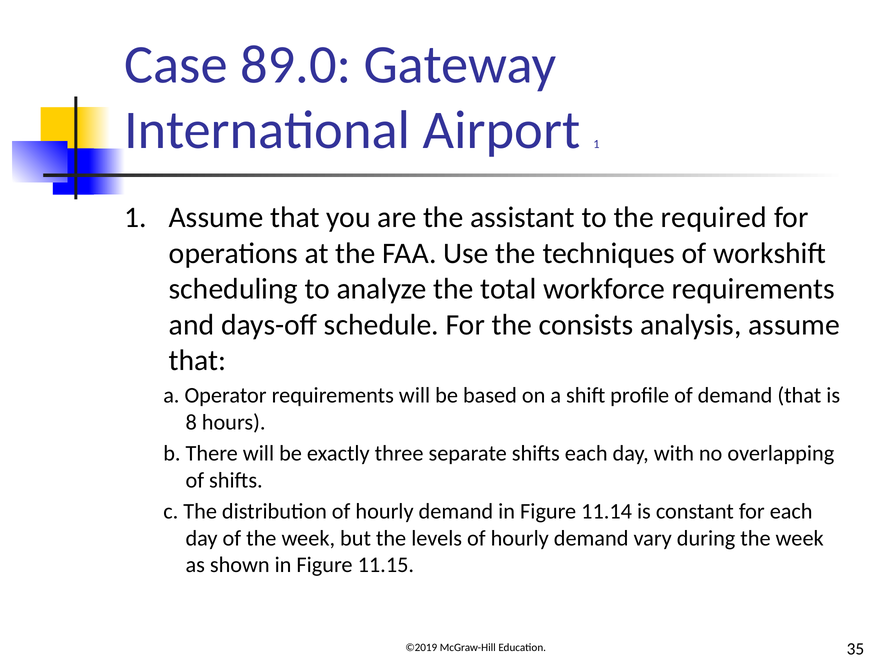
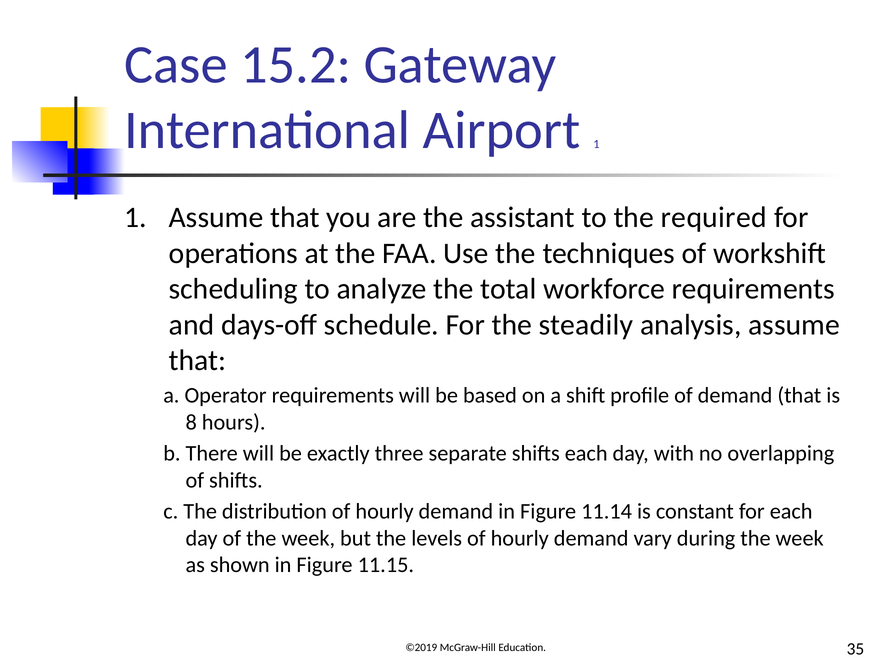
89.0: 89.0 -> 15.2
consists: consists -> steadily
